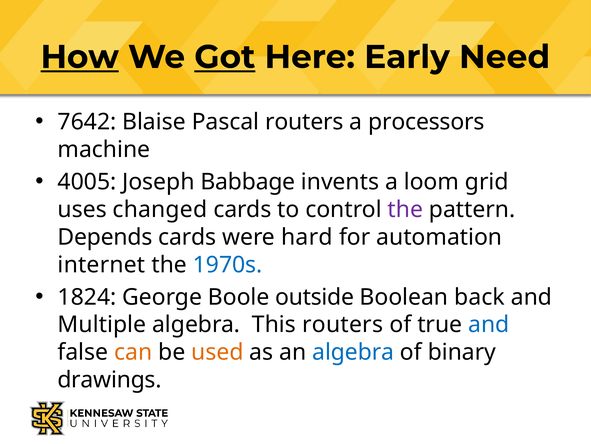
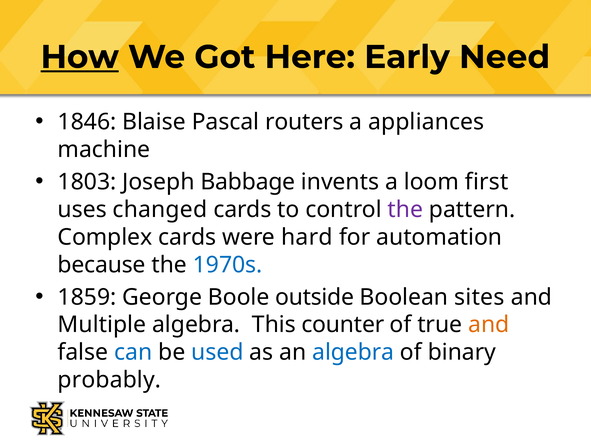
Got underline: present -> none
7642: 7642 -> 1846
processors: processors -> appliances
4005: 4005 -> 1803
grid: grid -> first
Depends: Depends -> Complex
internet: internet -> because
1824: 1824 -> 1859
back: back -> sites
This routers: routers -> counter
and at (489, 324) colour: blue -> orange
can colour: orange -> blue
used colour: orange -> blue
drawings: drawings -> probably
